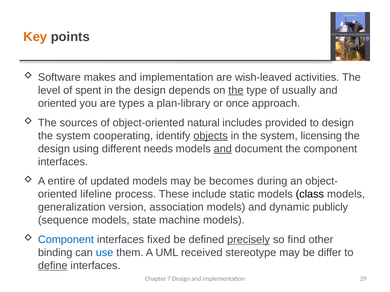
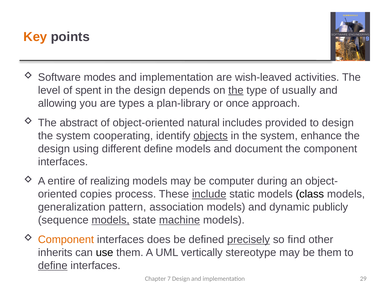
makes: makes -> modes
oriented at (57, 103): oriented -> allowing
sources: sources -> abstract
licensing: licensing -> enhance
different needs: needs -> define
and at (223, 149) underline: present -> none
updated: updated -> realizing
becomes: becomes -> computer
lifeline: lifeline -> copies
include underline: none -> present
version: version -> pattern
models at (111, 221) underline: none -> present
machine underline: none -> present
Component at (66, 240) colour: blue -> orange
fixed: fixed -> does
binding: binding -> inherits
use colour: blue -> black
received: received -> vertically
be differ: differ -> them
